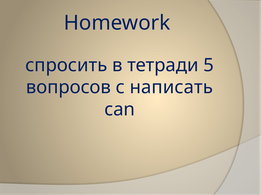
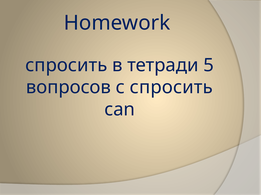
с написать: написать -> спросить
